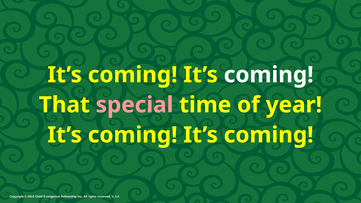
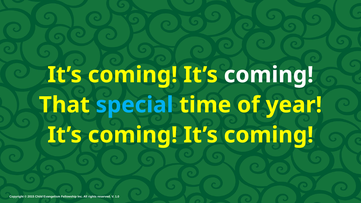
special colour: pink -> light blue
